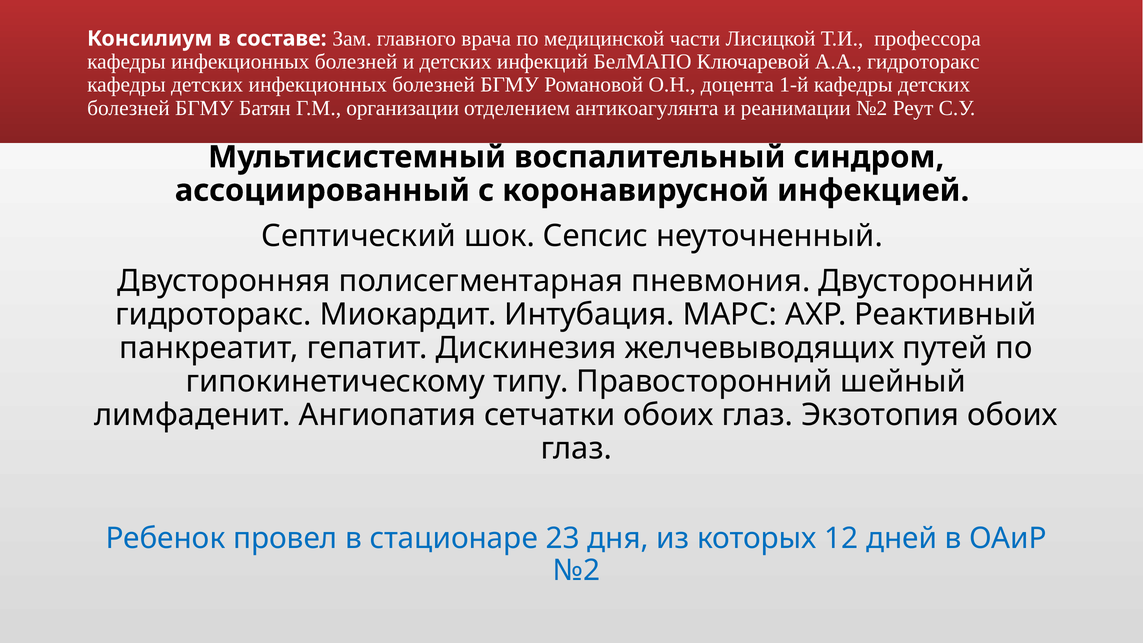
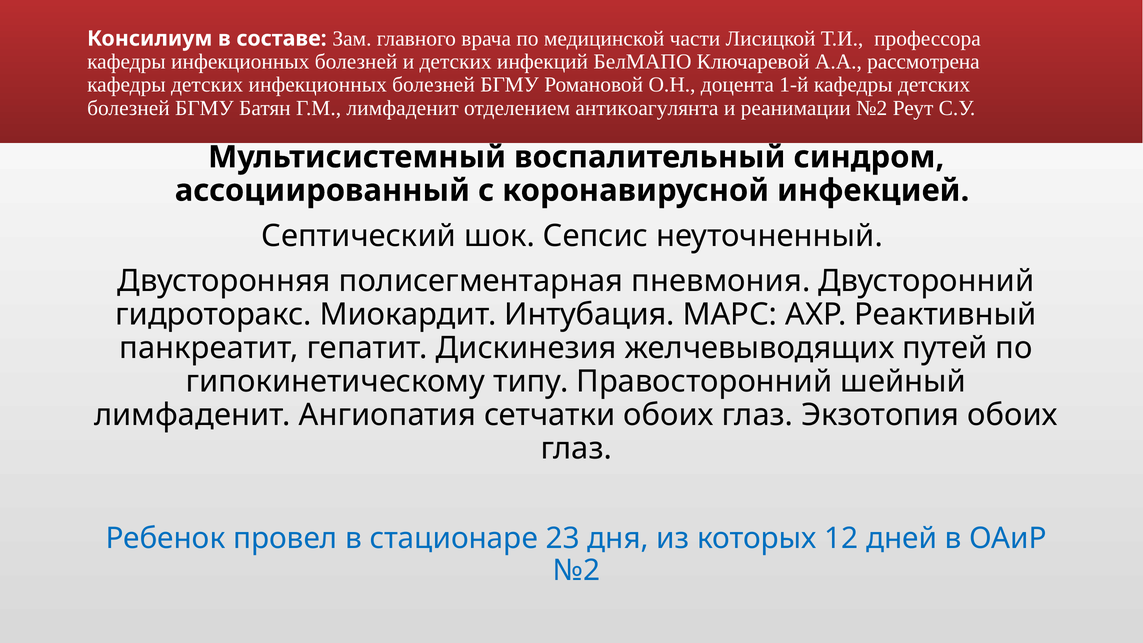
А.А гидроторакс: гидроторакс -> рассмотрена
Г.М организации: организации -> лимфаденит
